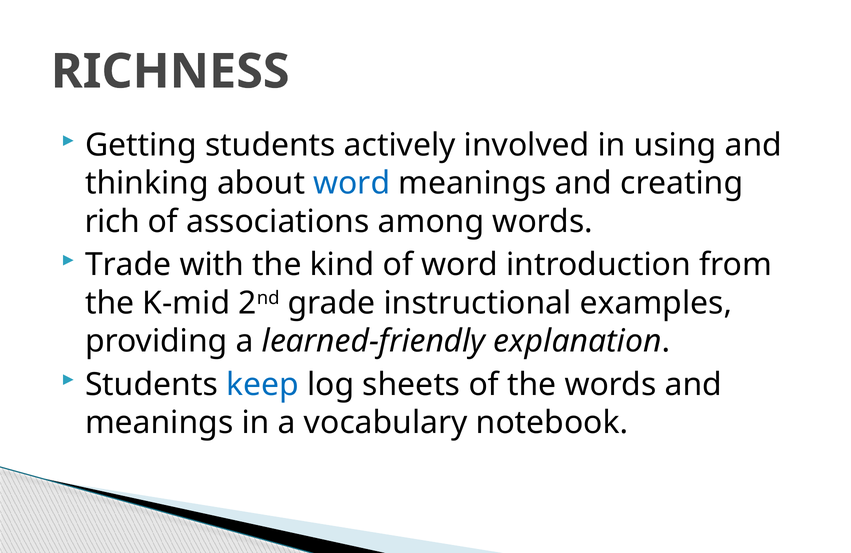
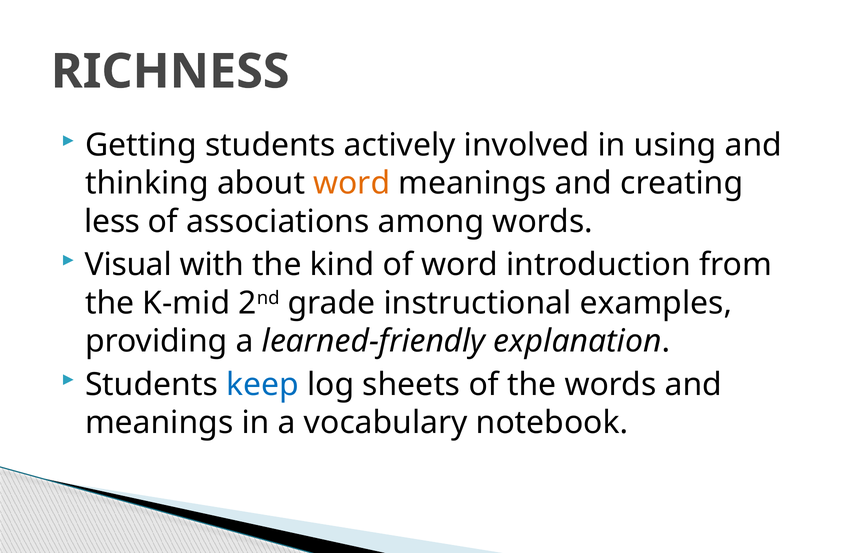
word at (352, 183) colour: blue -> orange
rich: rich -> less
Trade: Trade -> Visual
